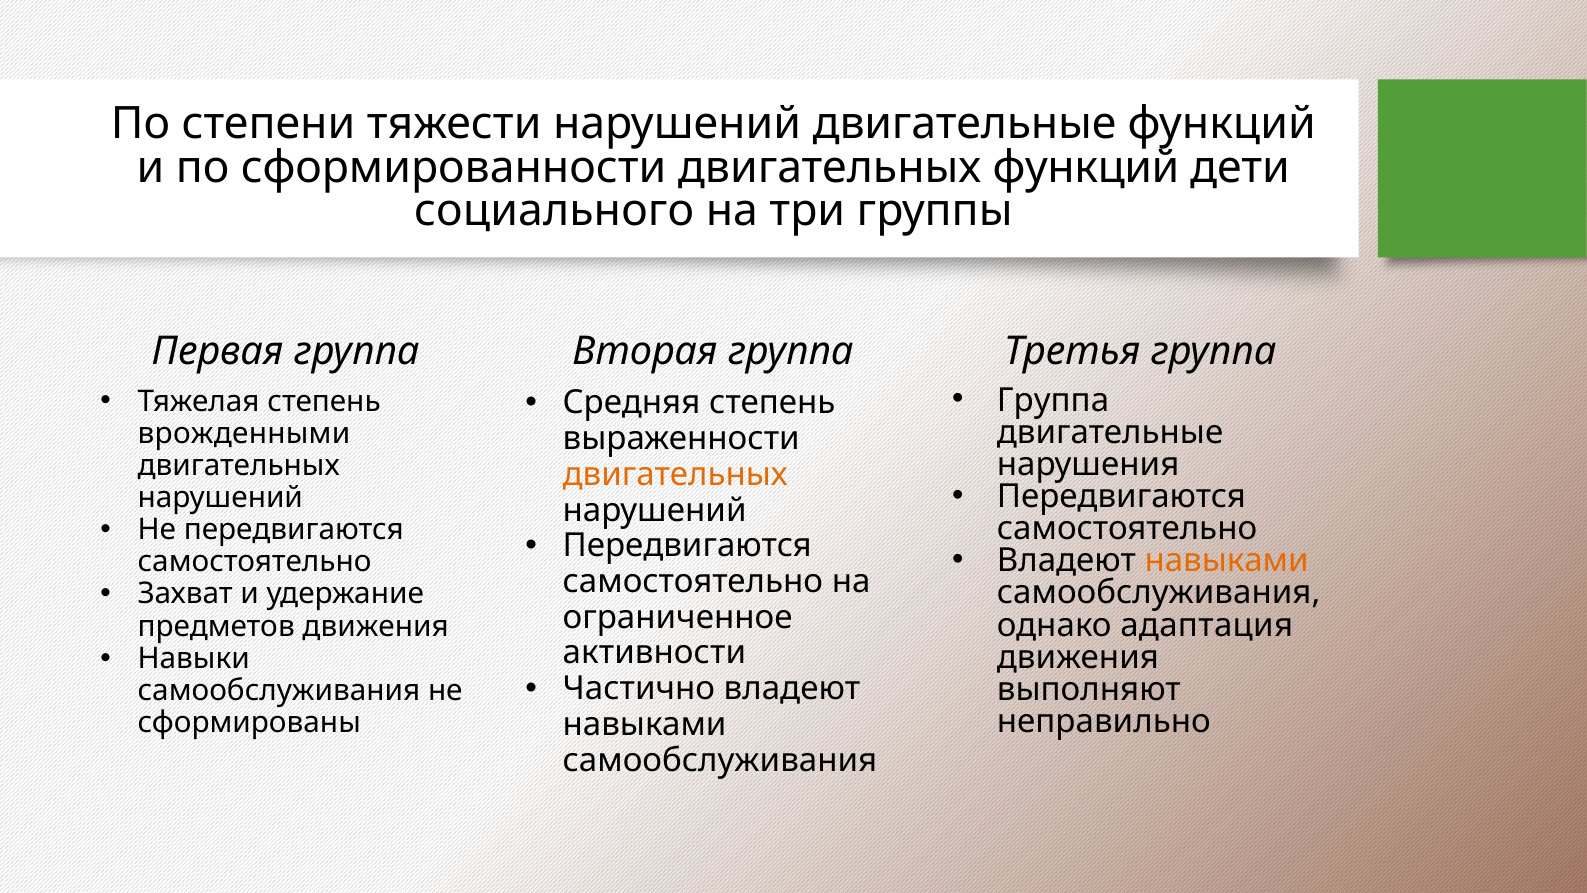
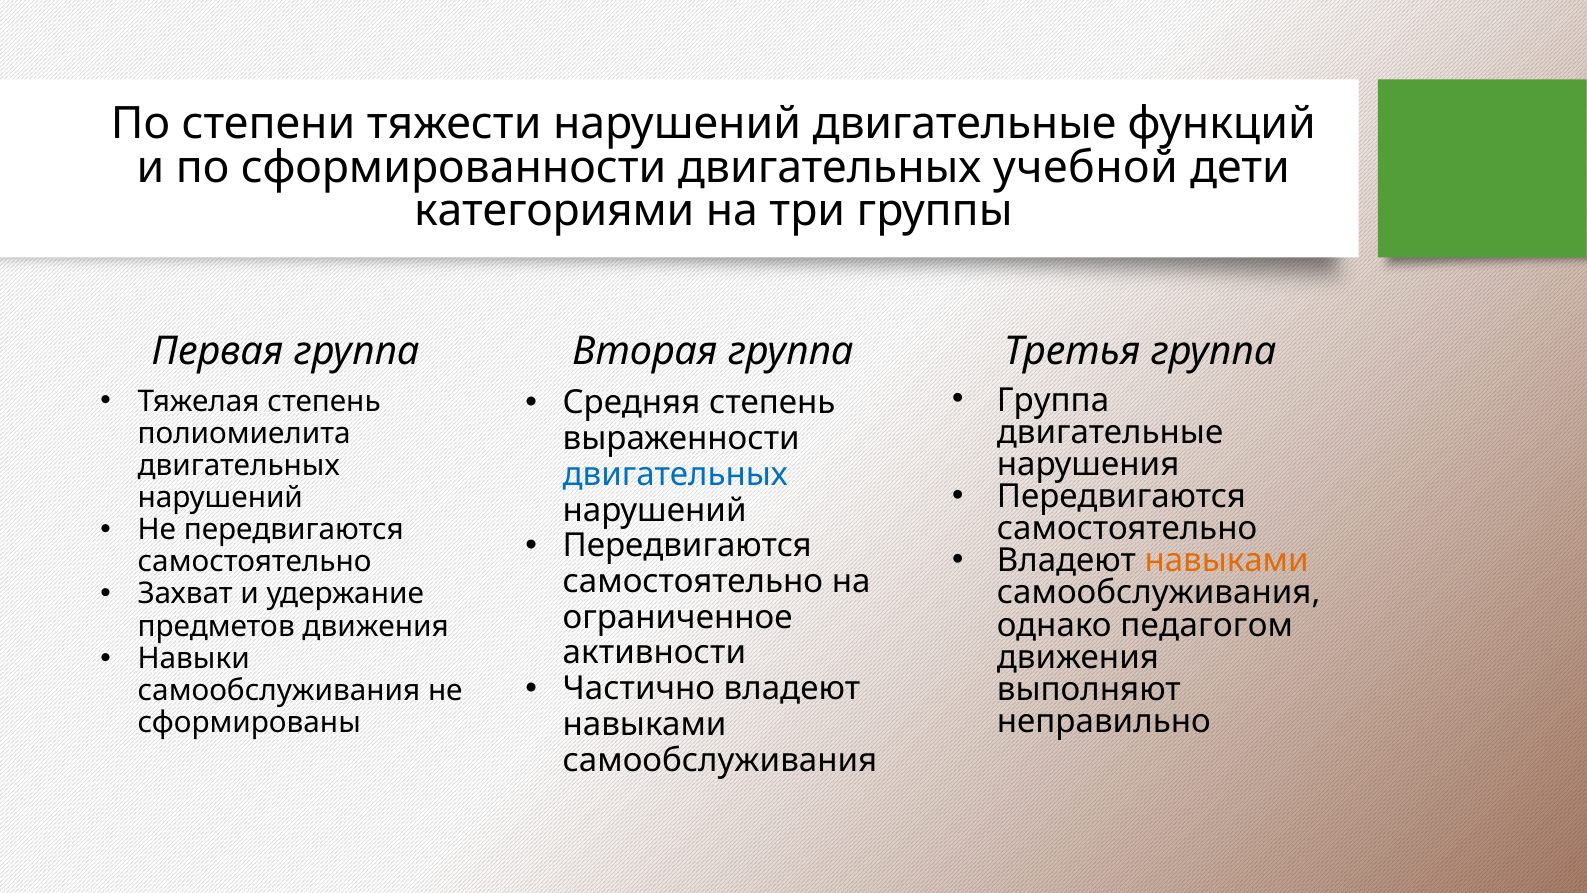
двигательных функций: функций -> учебной
социального: социального -> категориями
врожденными: врожденными -> полиомиелита
двигательных at (675, 474) colour: orange -> blue
адаптация: адаптация -> педагогом
